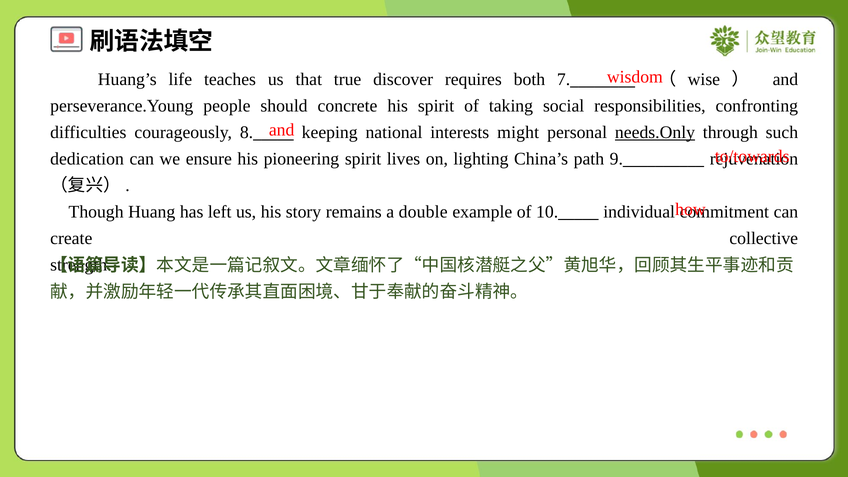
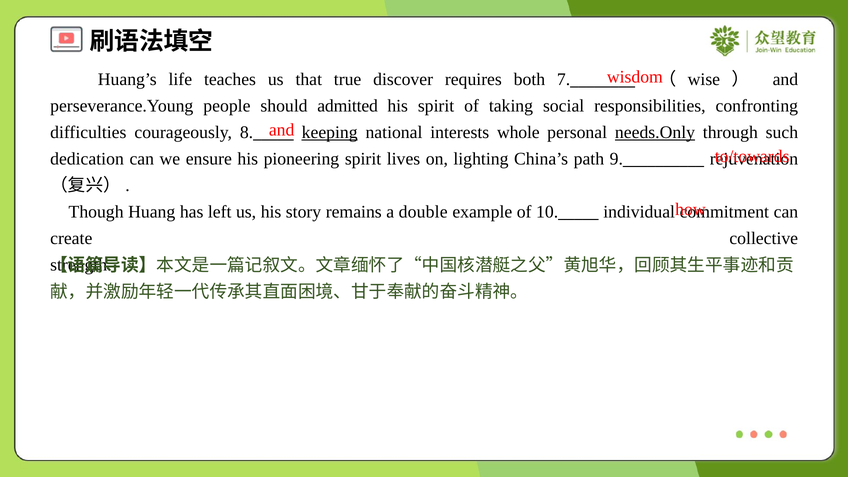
concrete: concrete -> admitted
keeping underline: none -> present
might: might -> whole
